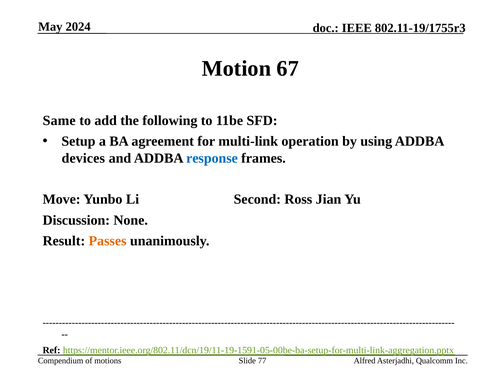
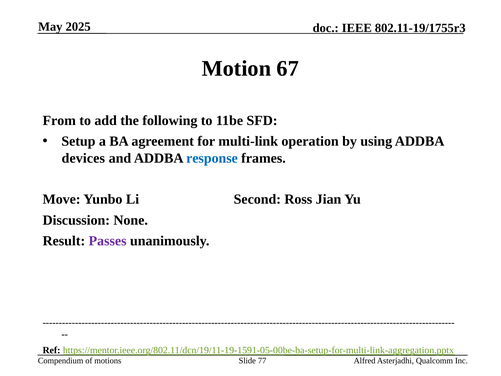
2024: 2024 -> 2025
Same: Same -> From
Passes colour: orange -> purple
